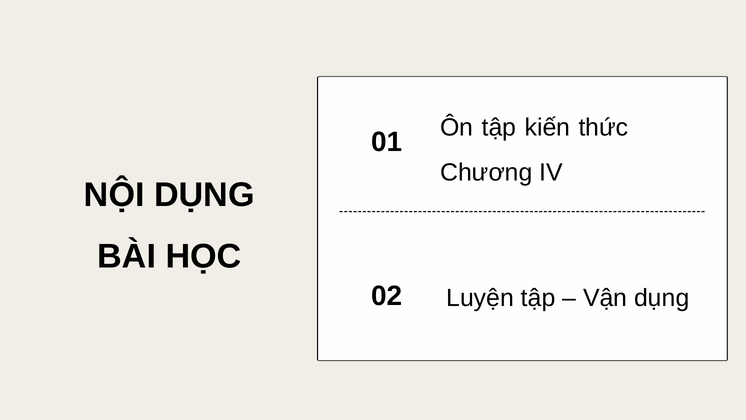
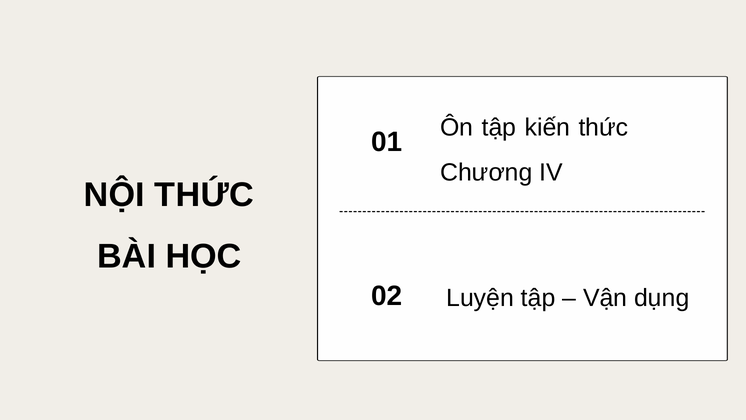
NỘI DỤNG: DỤNG -> THỨC
